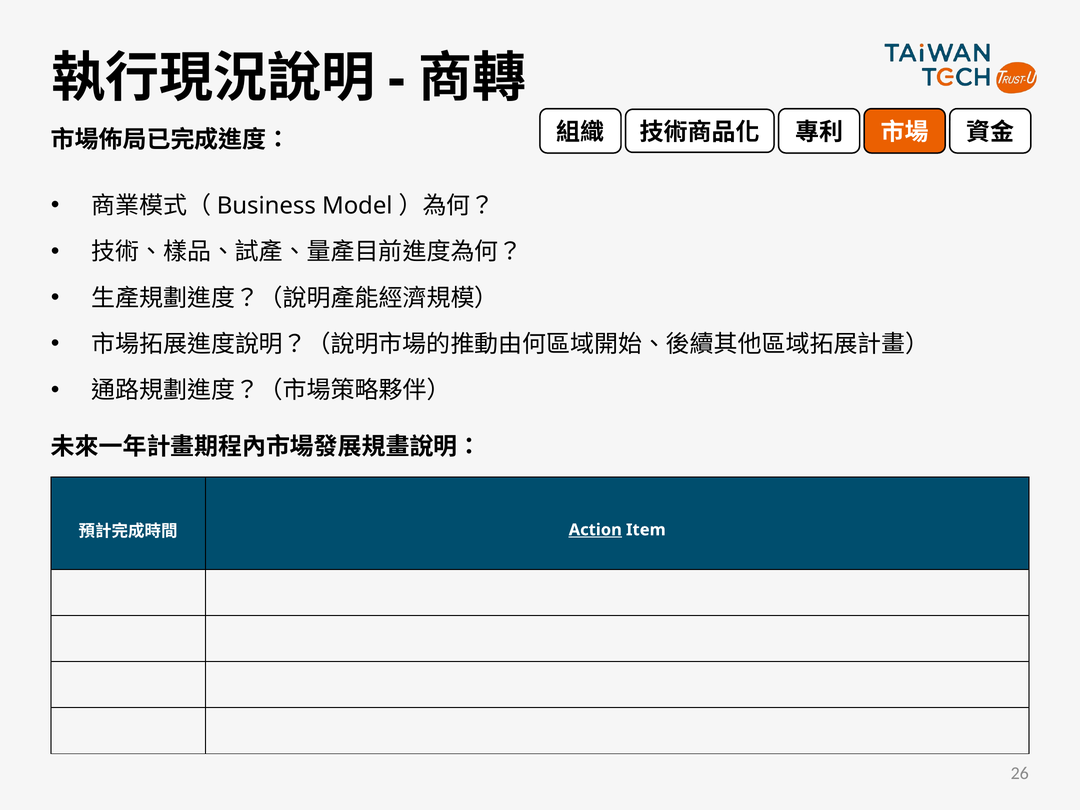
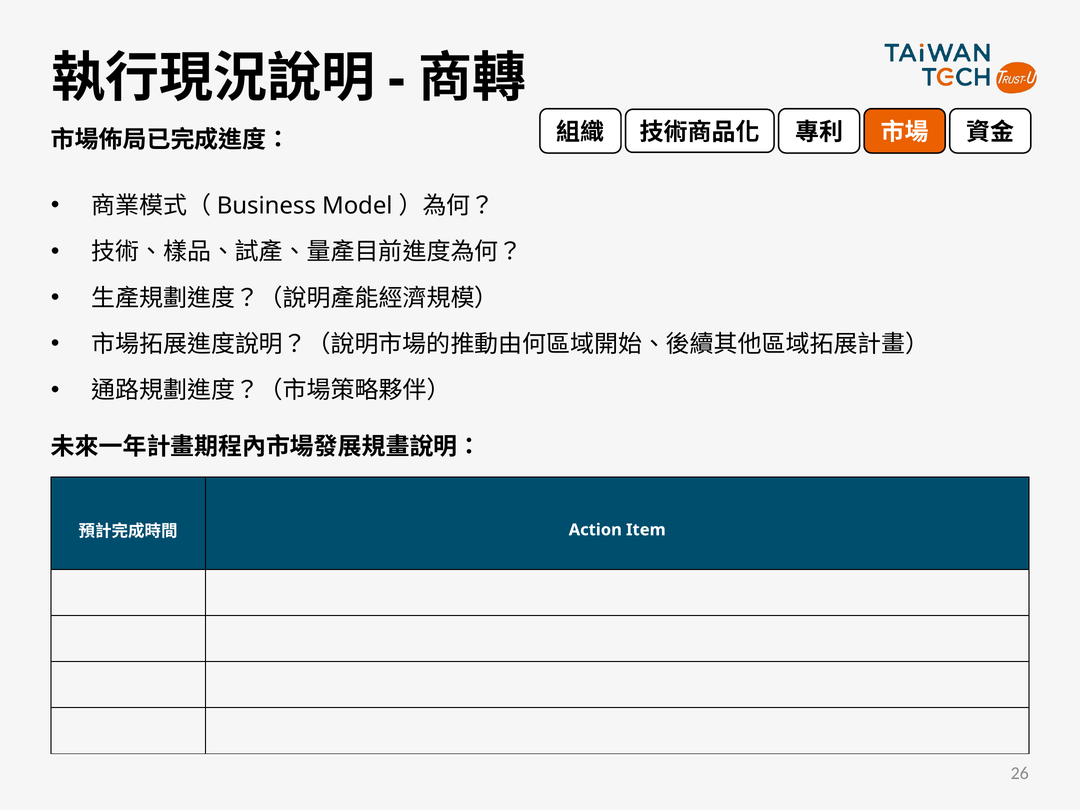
Action underline: present -> none
